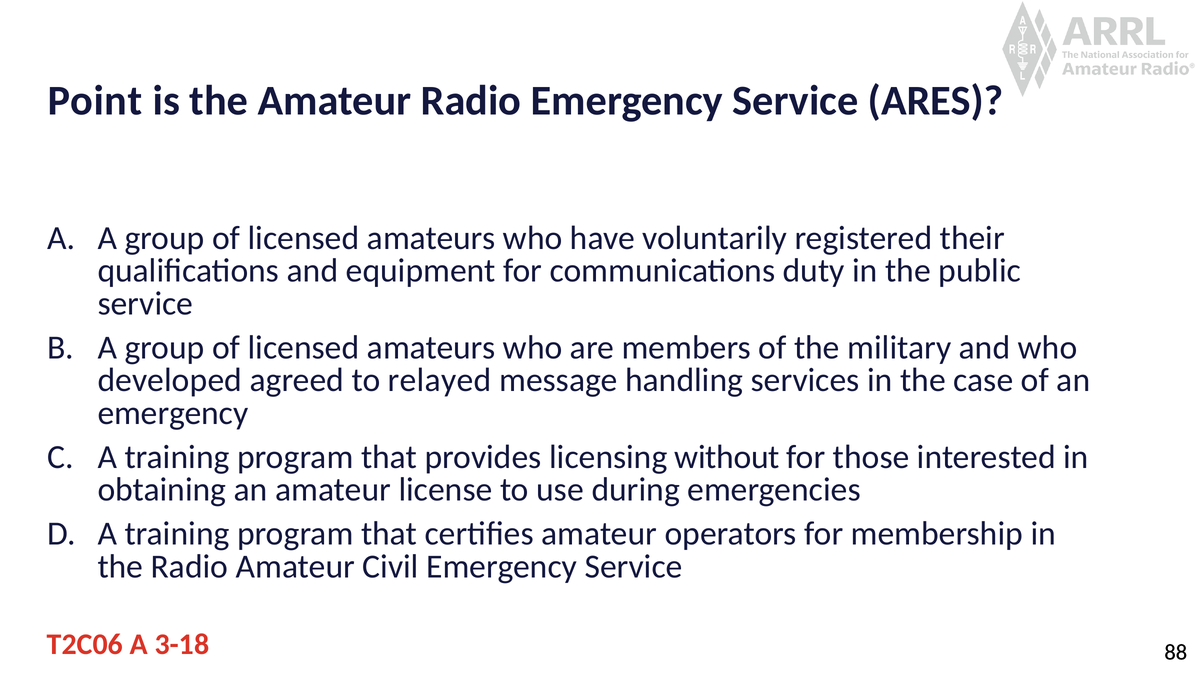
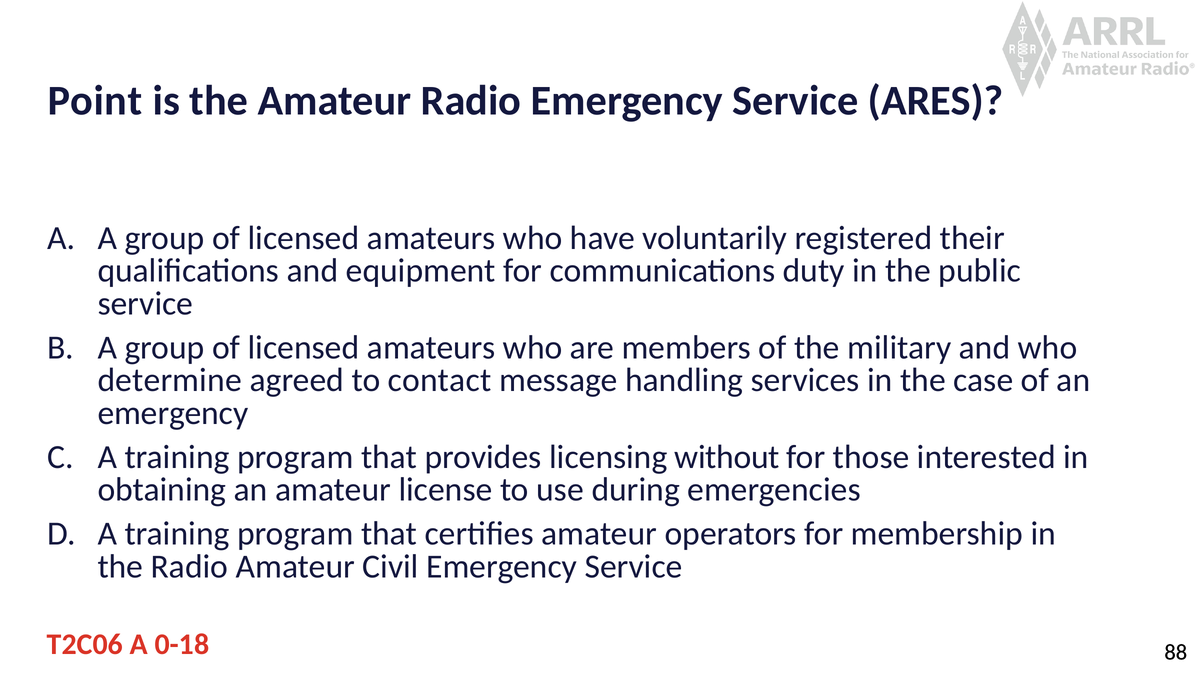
developed: developed -> determine
relayed: relayed -> contact
3-18: 3-18 -> 0-18
